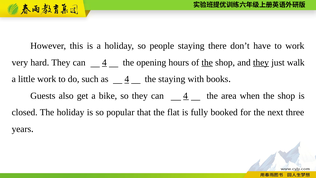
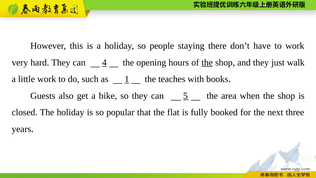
they at (261, 62) underline: present -> none
as 4: 4 -> 1
the staying: staying -> teaches
so they can 4: 4 -> 5
